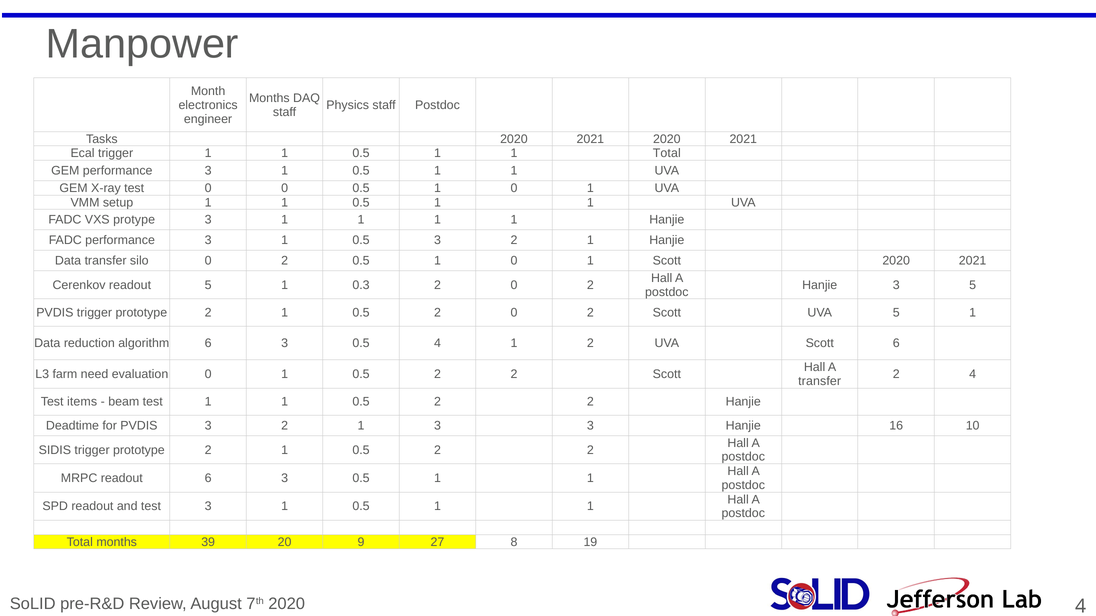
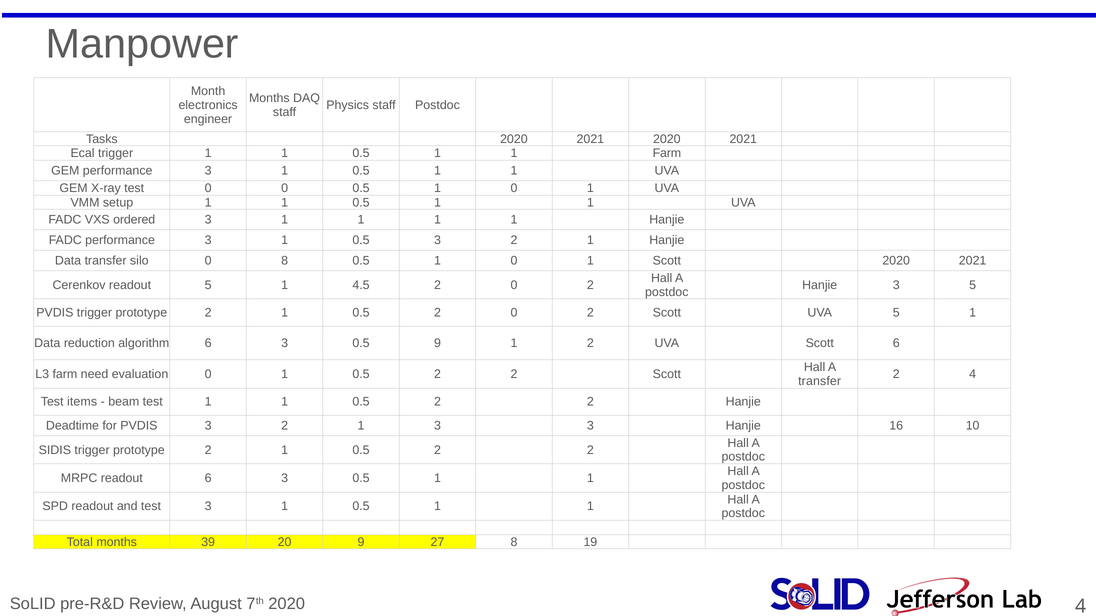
1 Total: Total -> Farm
protype: protype -> ordered
silo 0 2: 2 -> 8
0.3: 0.3 -> 4.5
0.5 4: 4 -> 9
